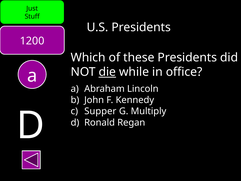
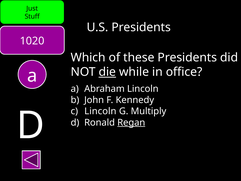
1200: 1200 -> 1020
Supper at (100, 111): Supper -> Lincoln
Regan underline: none -> present
